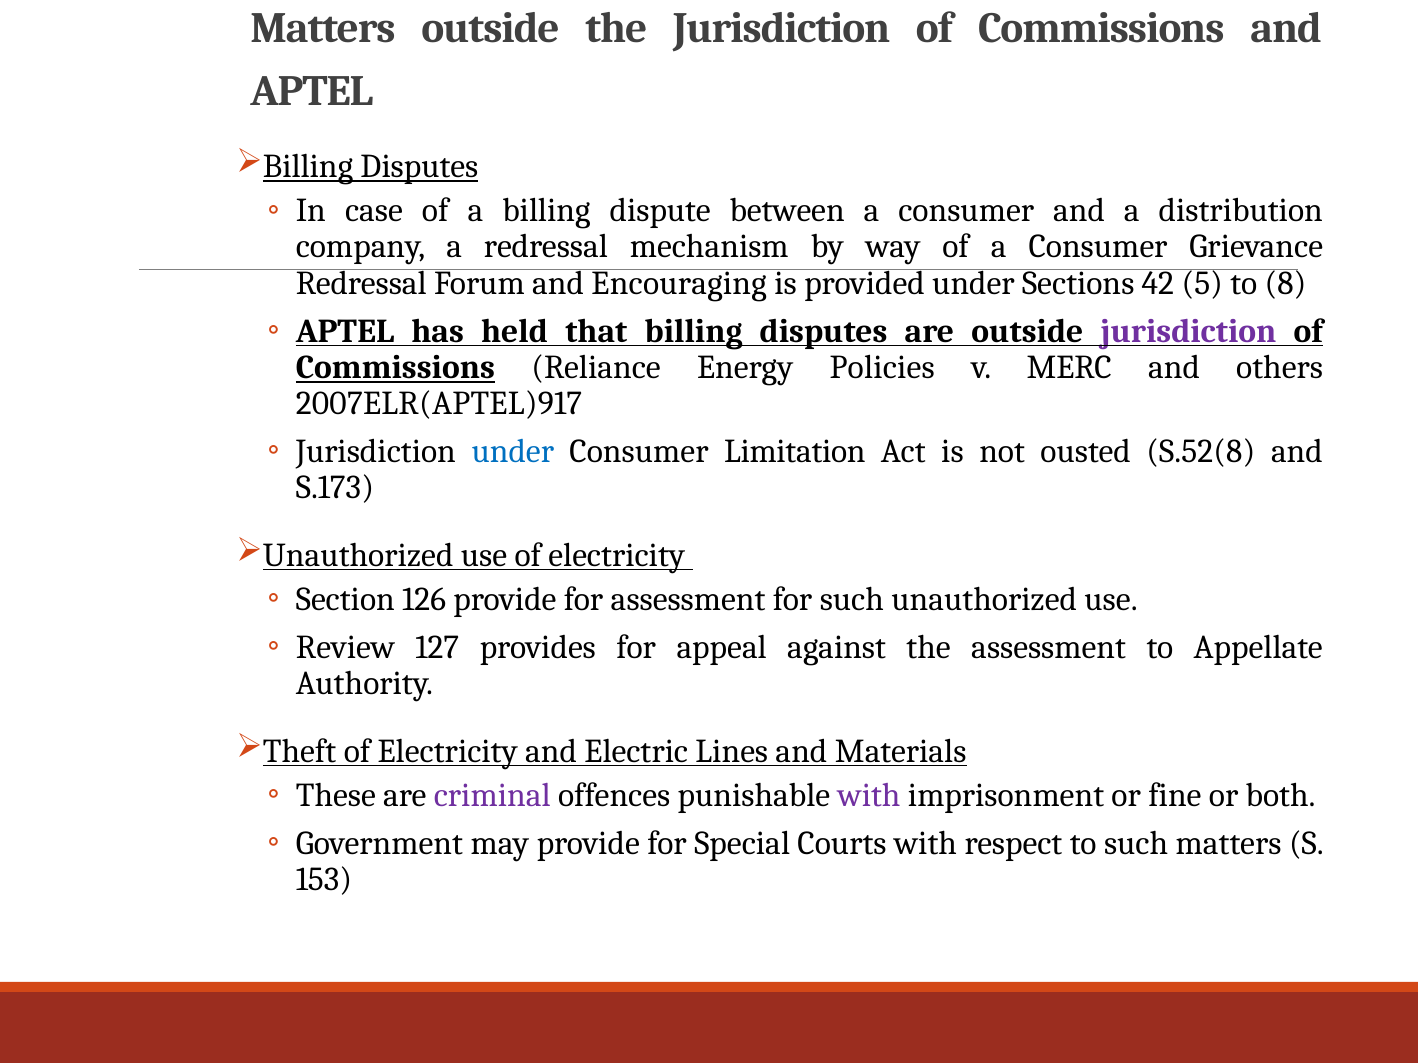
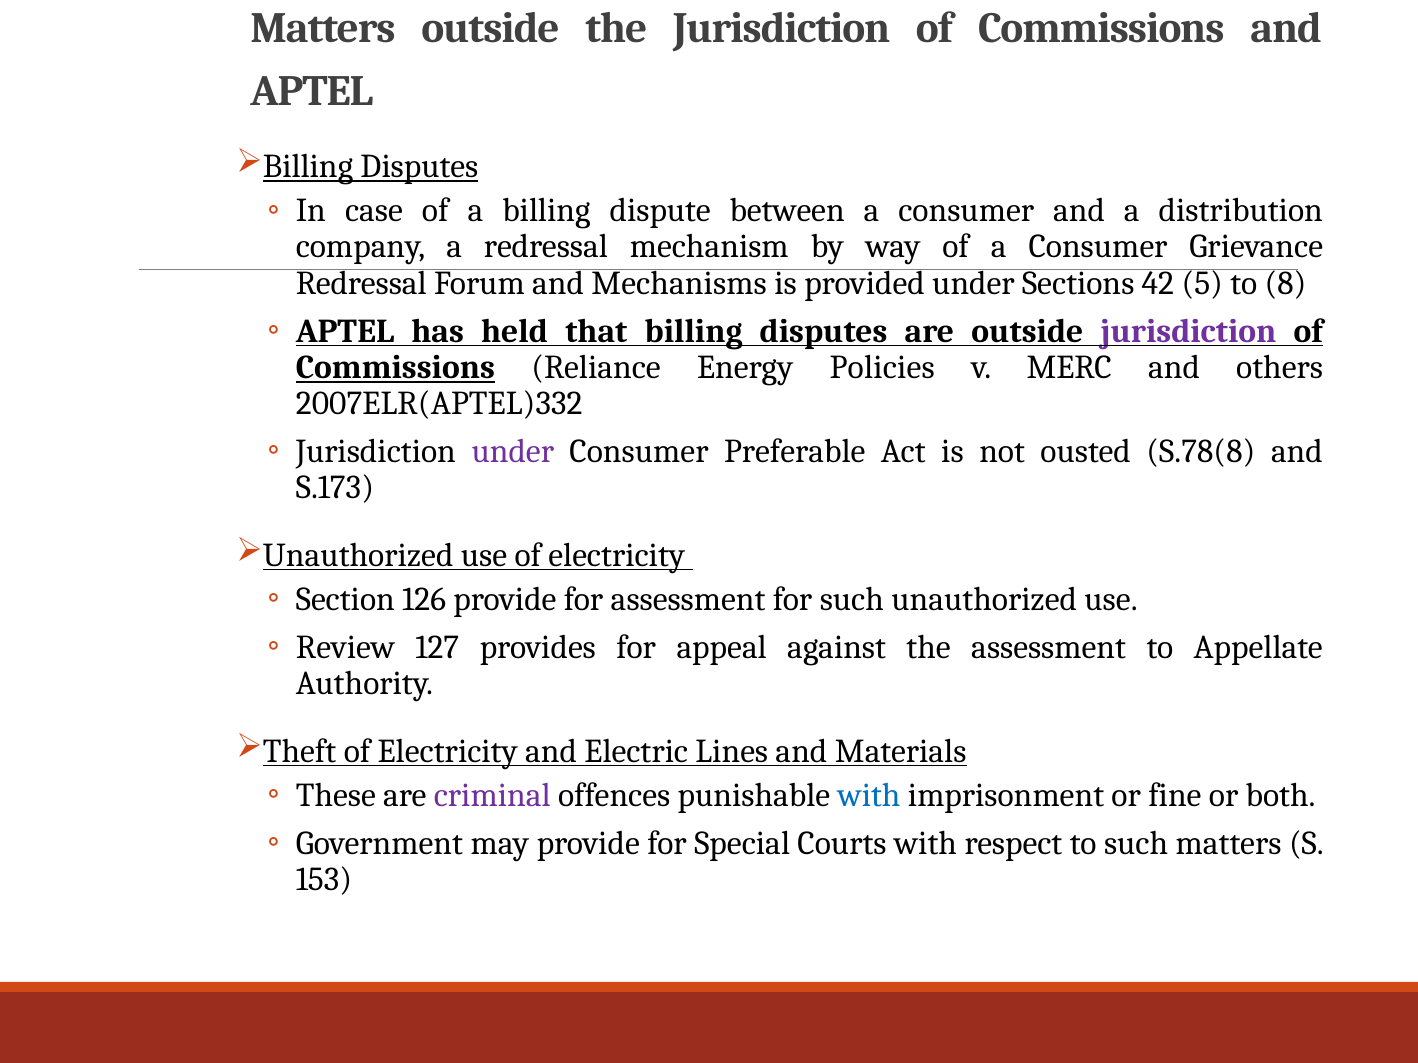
Encouraging: Encouraging -> Mechanisms
2007ELR(APTEL)917: 2007ELR(APTEL)917 -> 2007ELR(APTEL)332
under at (513, 452) colour: blue -> purple
Limitation: Limitation -> Preferable
S.52(8: S.52(8 -> S.78(8
with at (869, 795) colour: purple -> blue
